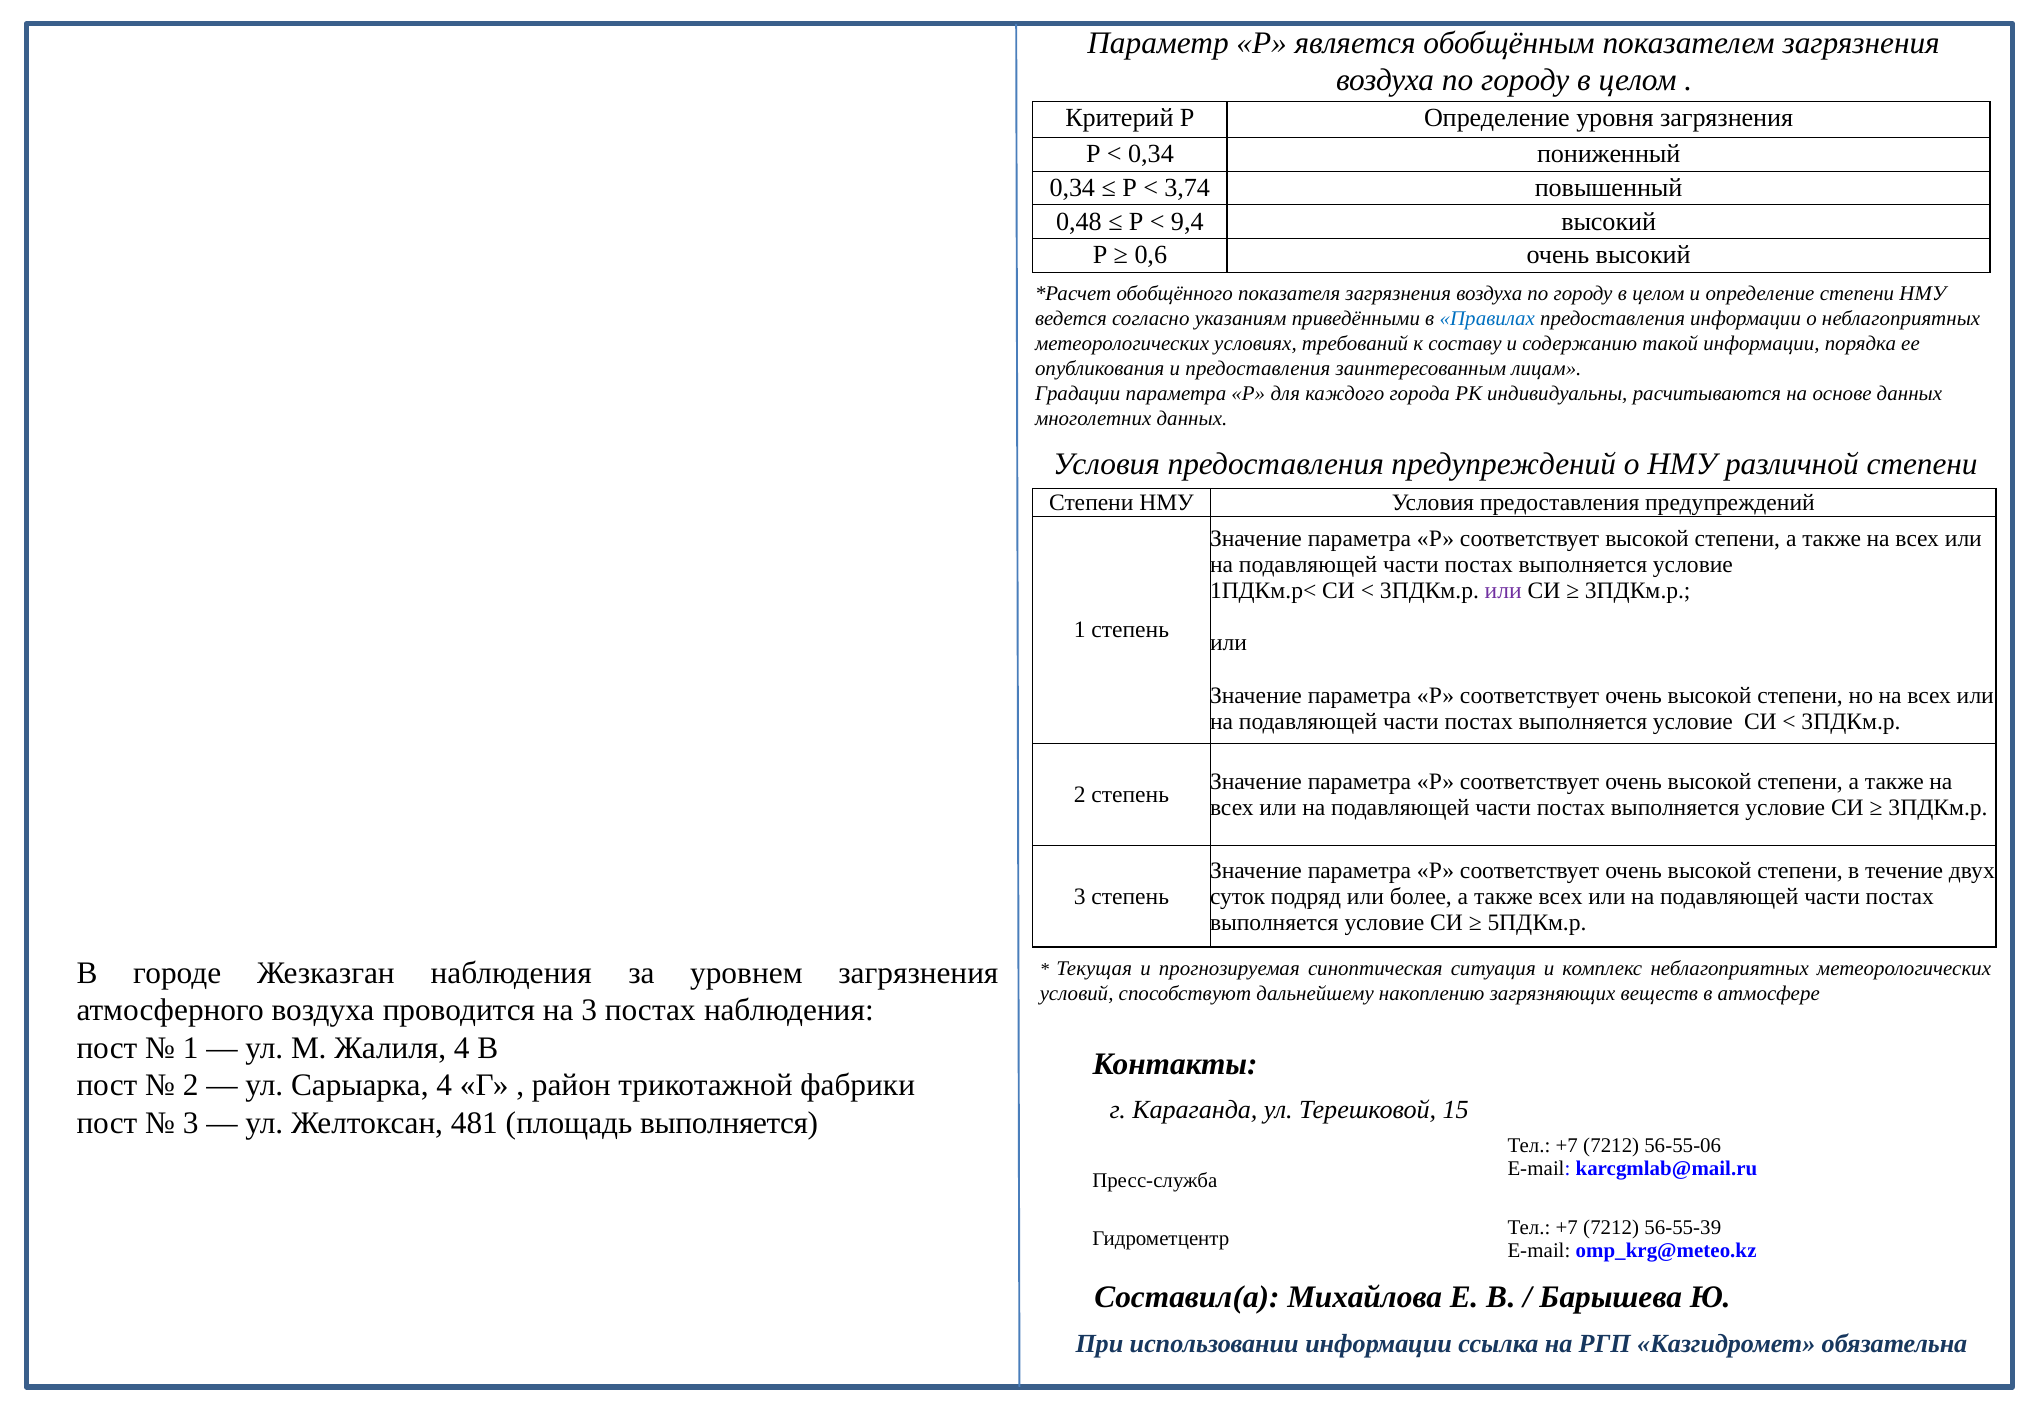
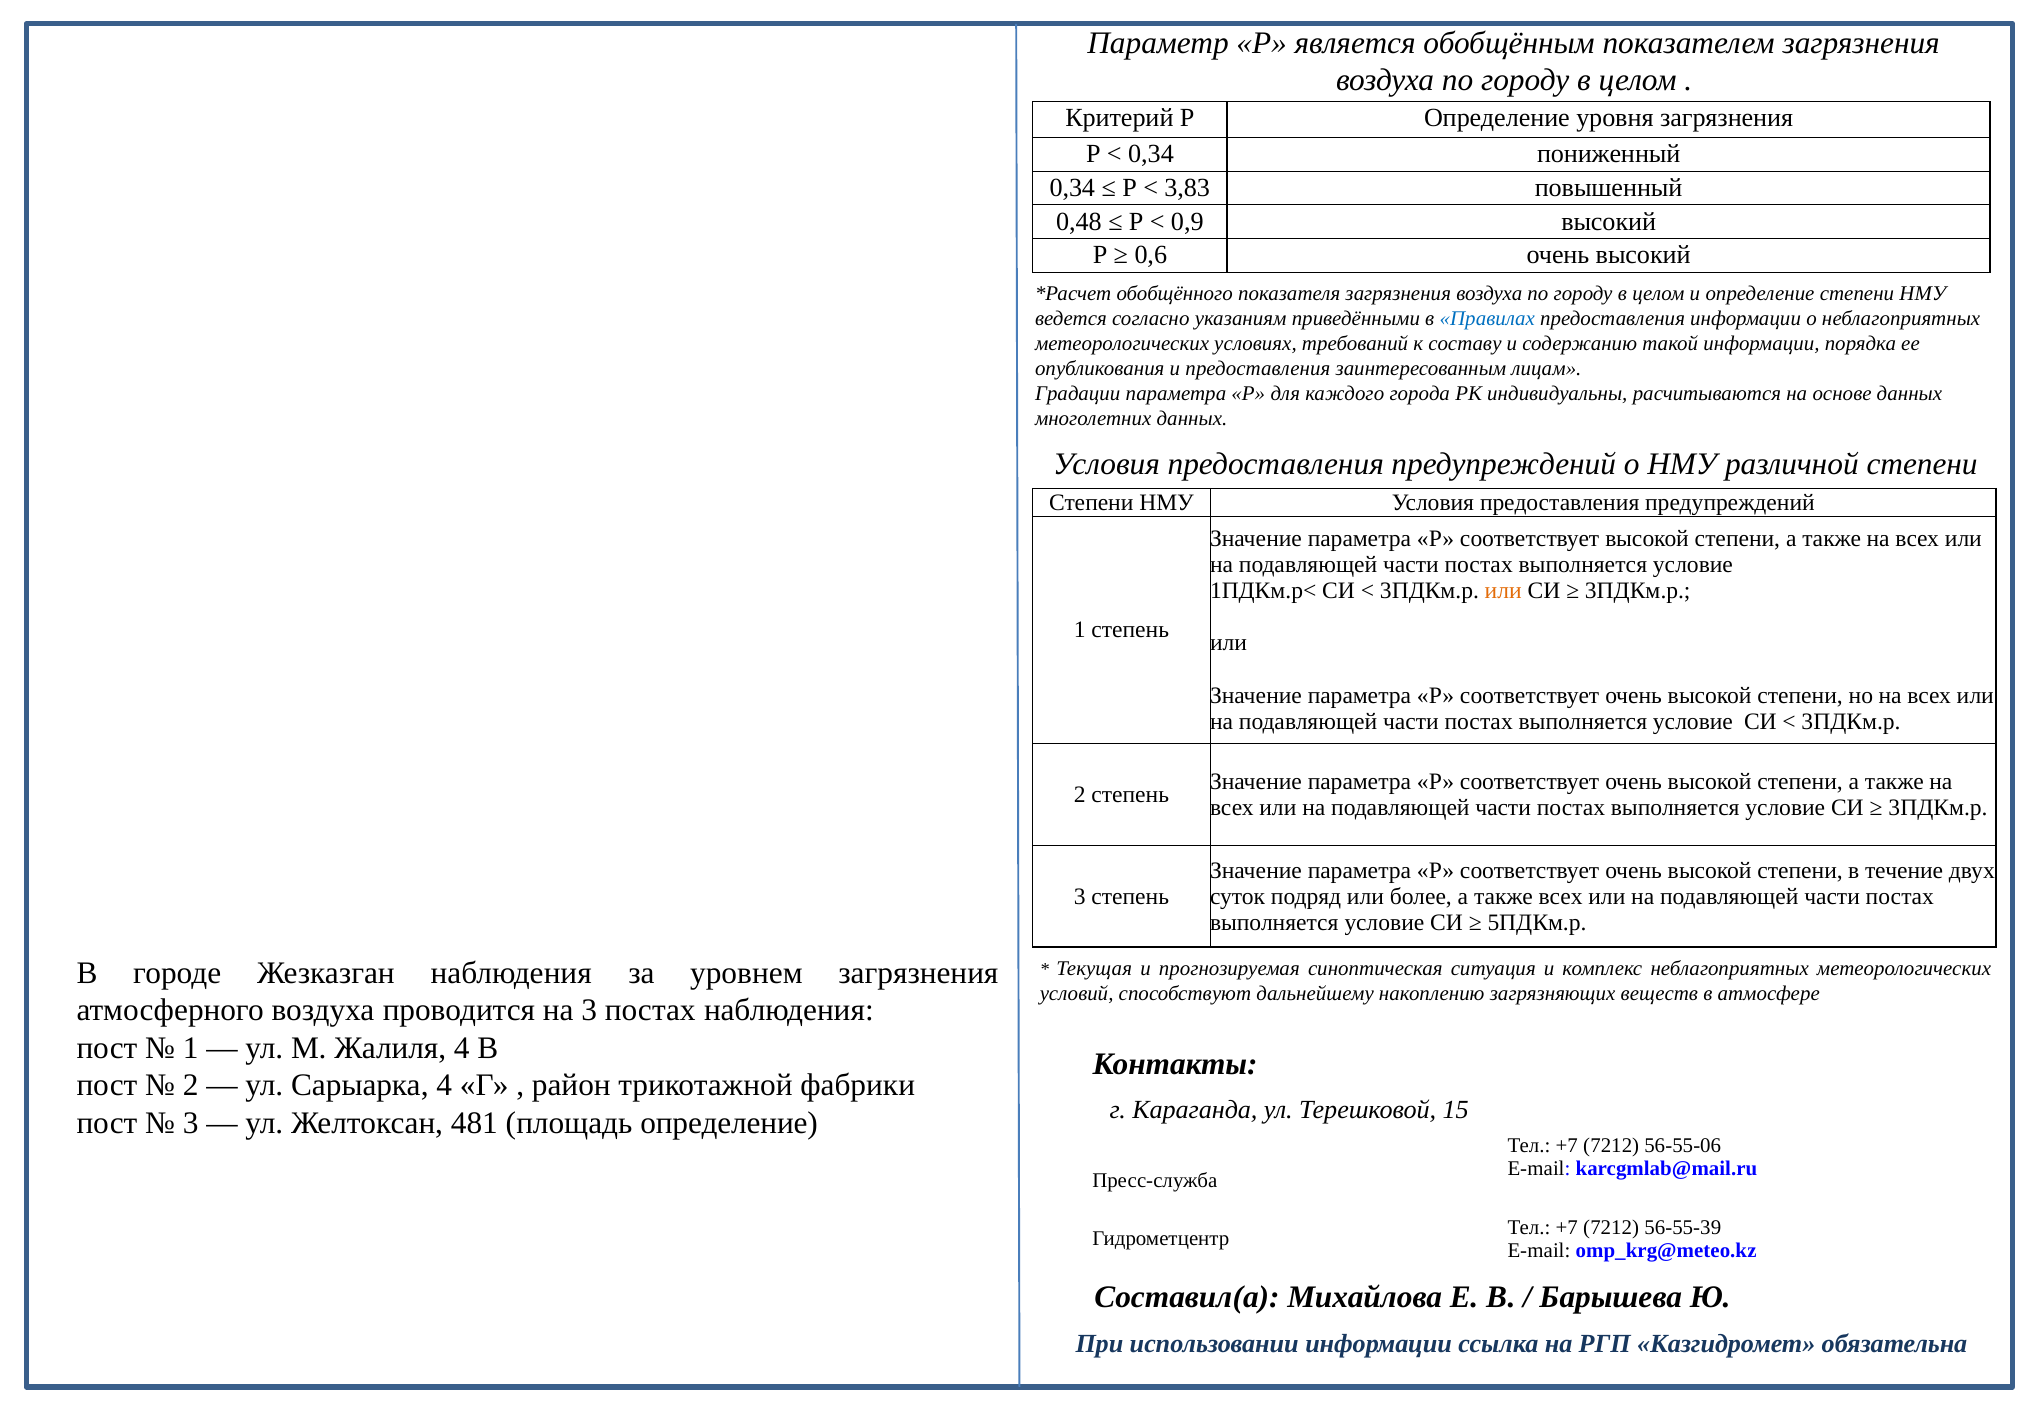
3,74: 3,74 -> 3,83
9,4: 9,4 -> 0,9
или at (1503, 591) colour: purple -> orange
площадь выполняется: выполняется -> определение
